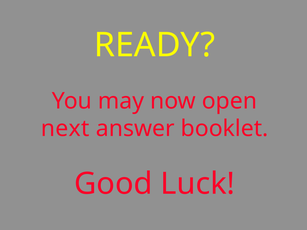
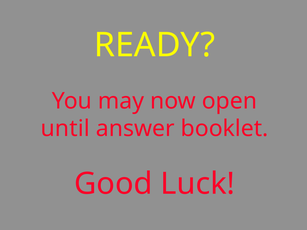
next: next -> until
